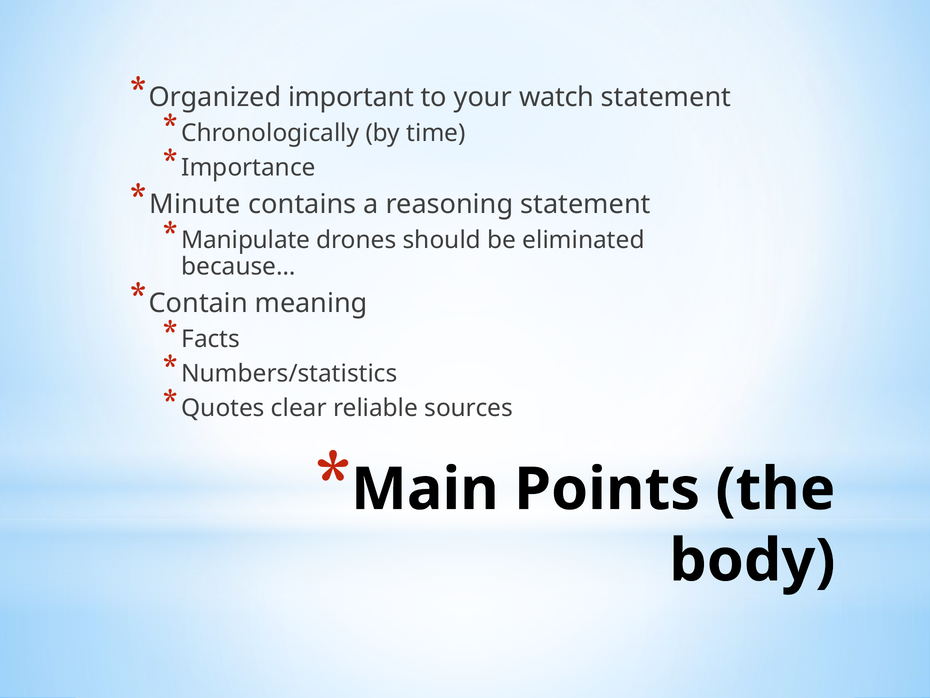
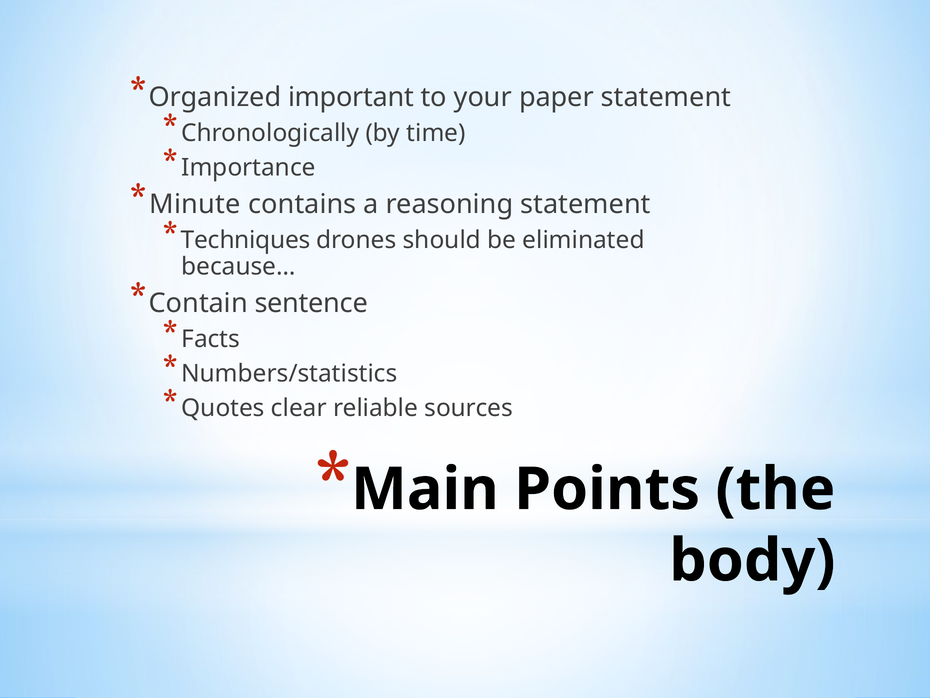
watch: watch -> paper
Manipulate: Manipulate -> Techniques
meaning: meaning -> sentence
